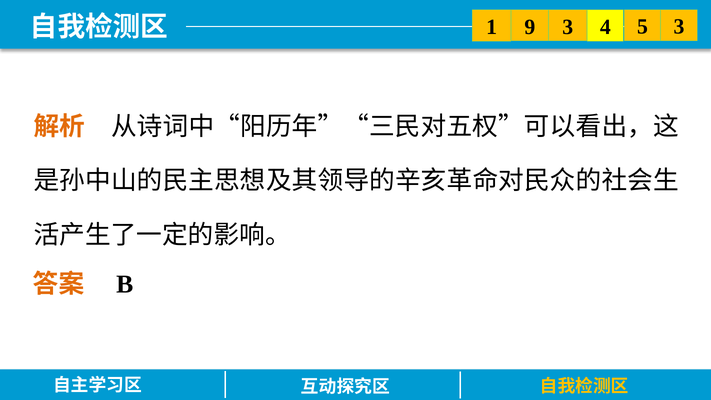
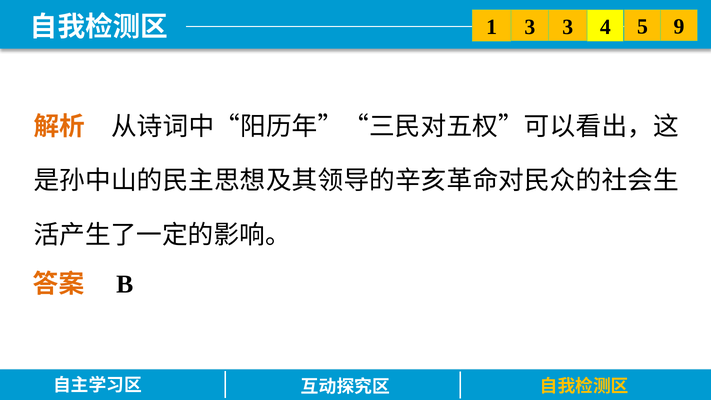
1 9: 9 -> 3
5 3: 3 -> 9
